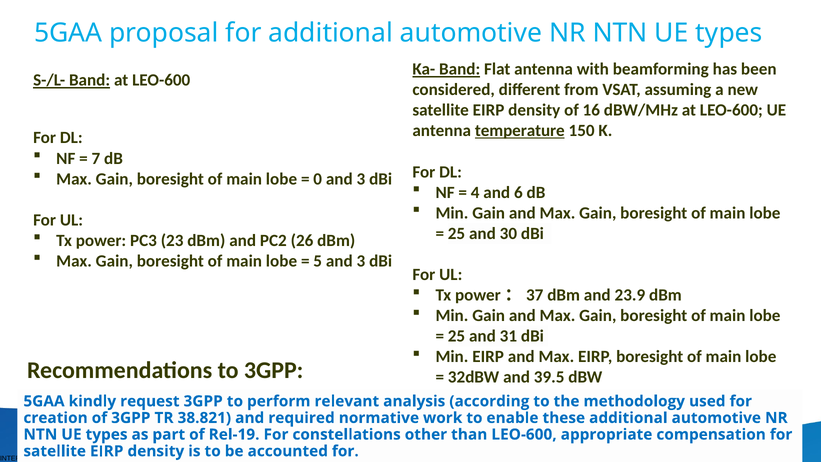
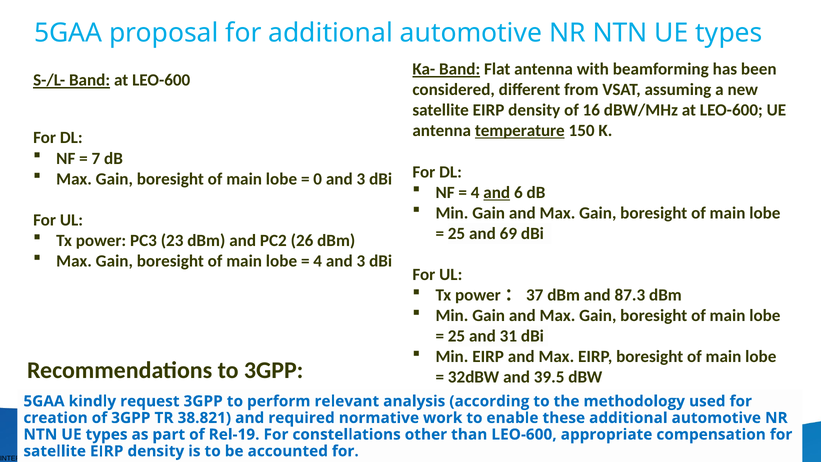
and at (497, 192) underline: none -> present
30: 30 -> 69
5 at (318, 261): 5 -> 4
23.9: 23.9 -> 87.3
